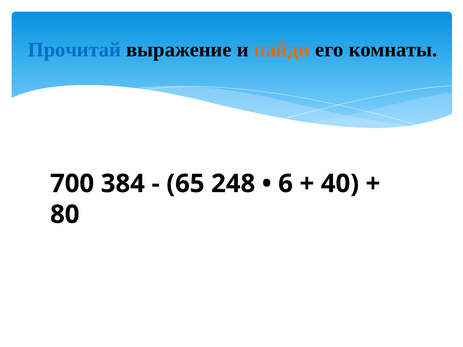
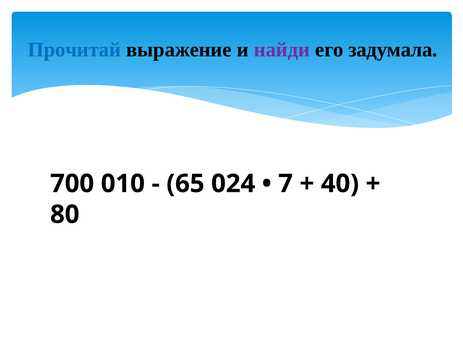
найди colour: orange -> purple
комнаты: комнаты -> задумала
384: 384 -> 010
248: 248 -> 024
6: 6 -> 7
